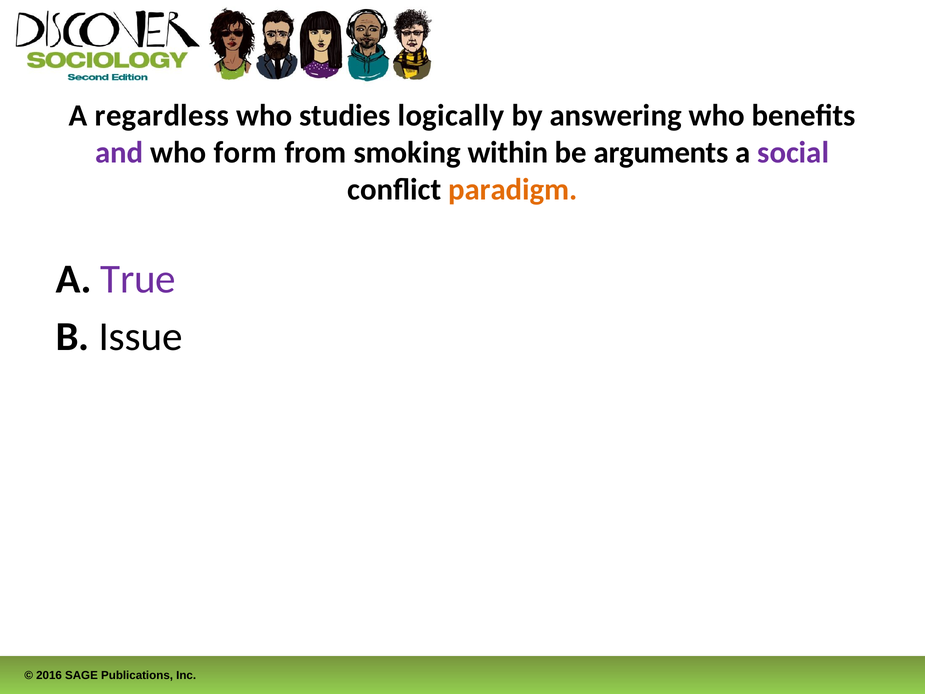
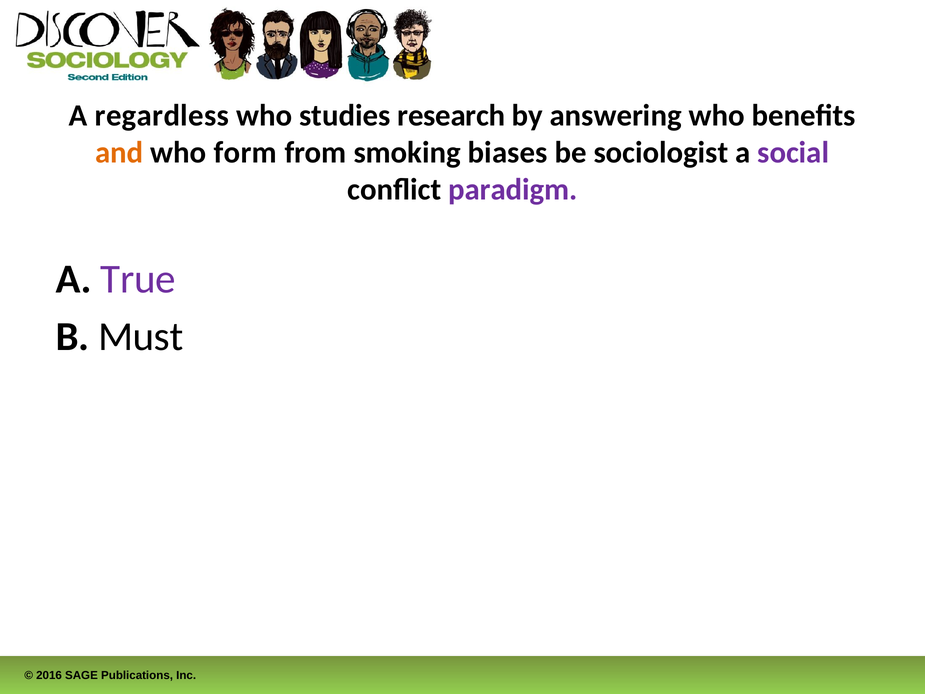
logically: logically -> research
and colour: purple -> orange
within: within -> biases
arguments: arguments -> sociologist
paradigm colour: orange -> purple
Issue: Issue -> Must
